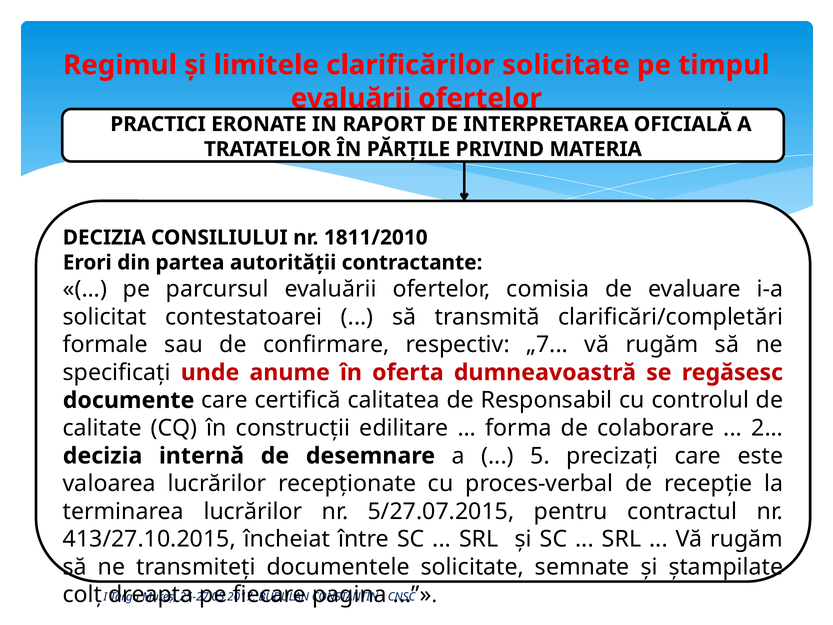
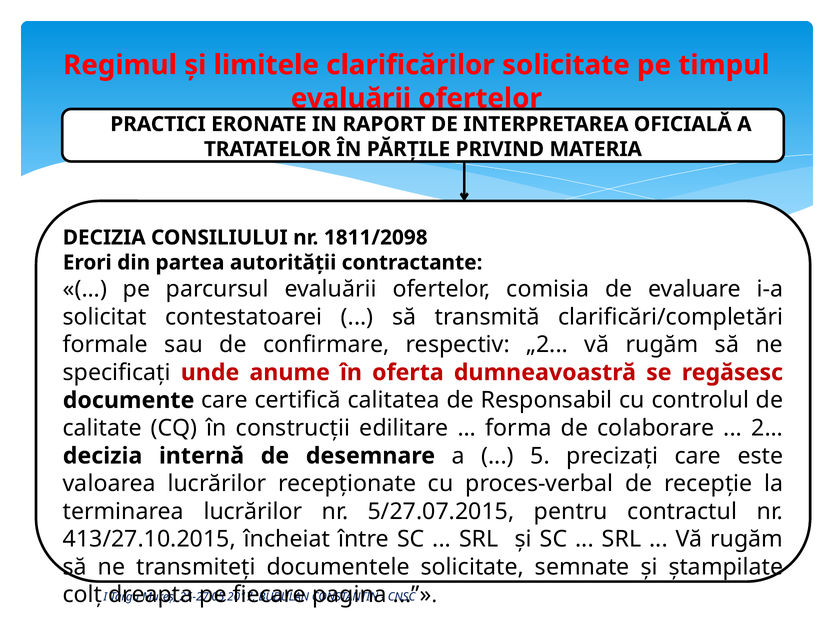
1811/2010: 1811/2010 -> 1811/2098
„7: „7 -> „2
